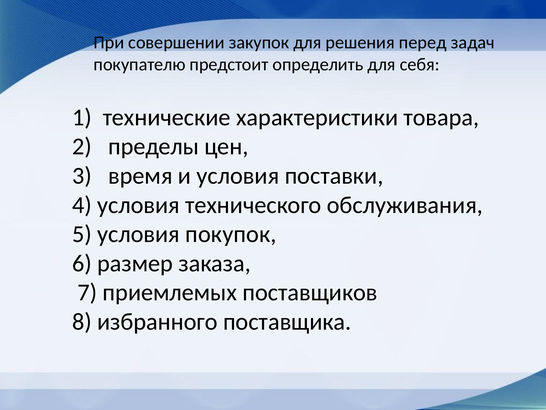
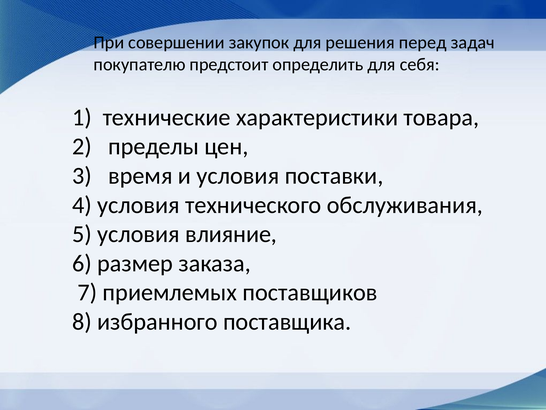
покупок: покупок -> влияние
